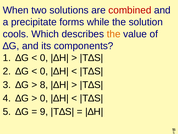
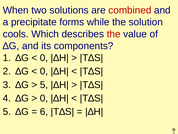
the at (114, 34) colour: orange -> red
8 at (44, 84): 8 -> 5
9: 9 -> 6
